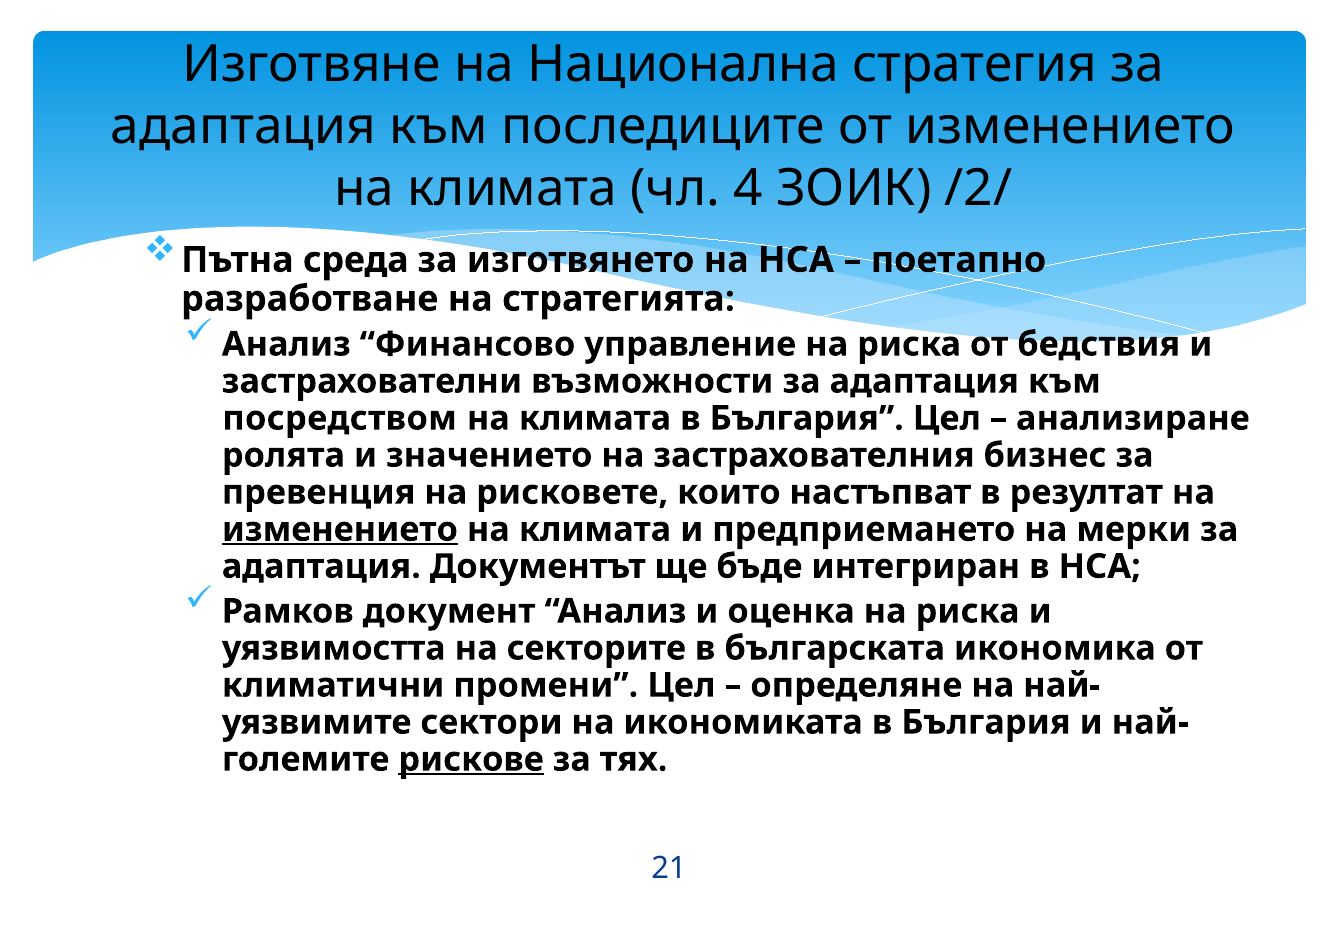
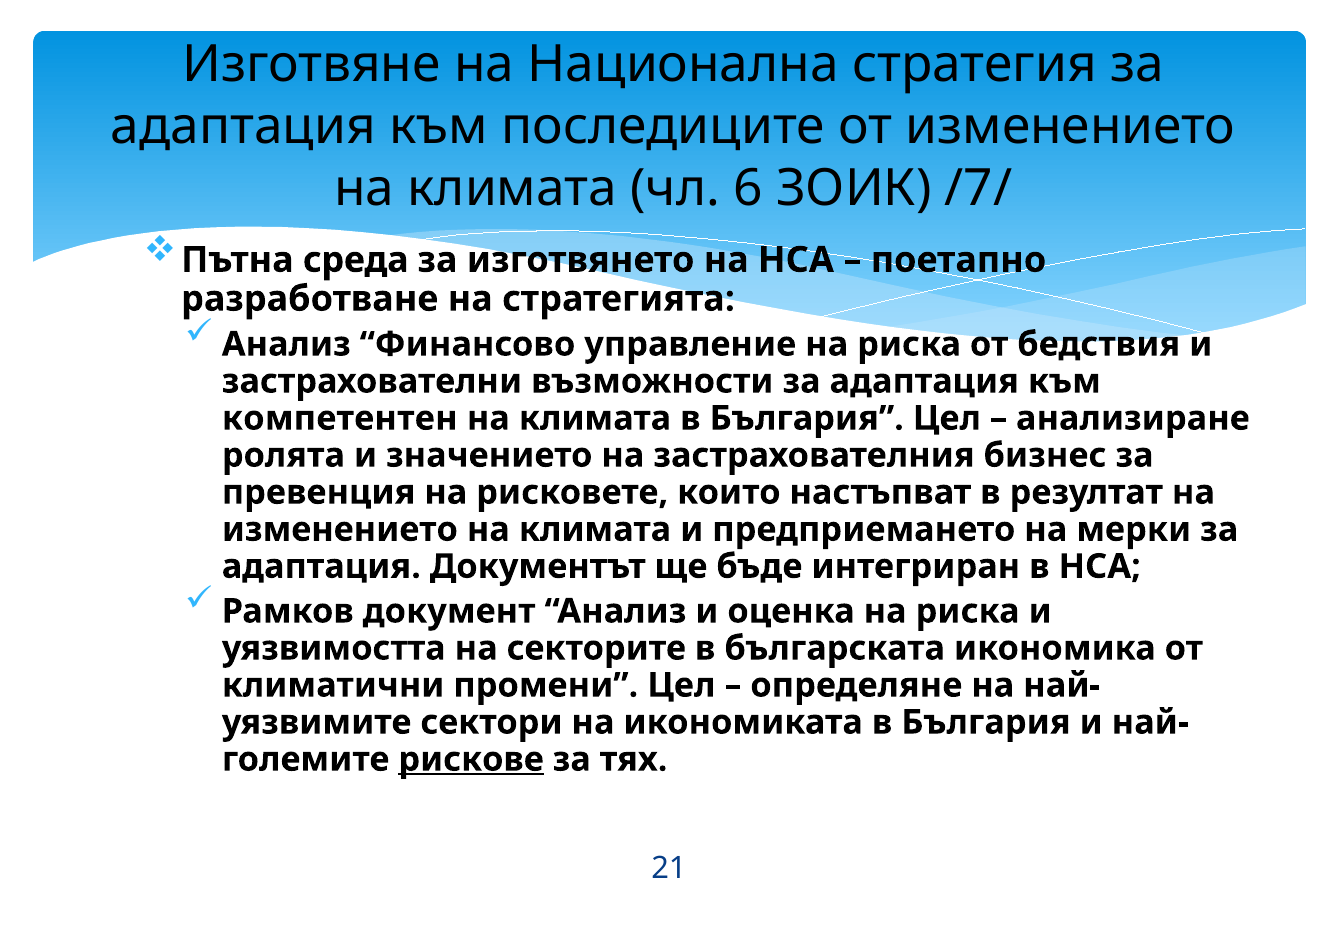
4: 4 -> 6
/2/: /2/ -> /7/
посредством: посредством -> компетентен
изменението at (340, 530) underline: present -> none
